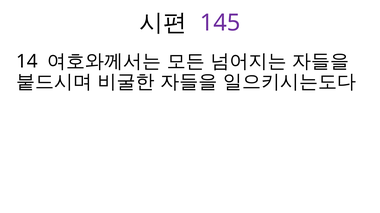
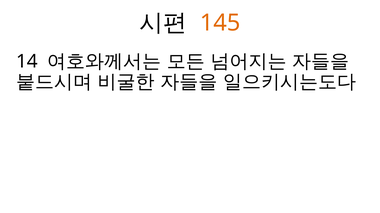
145 colour: purple -> orange
